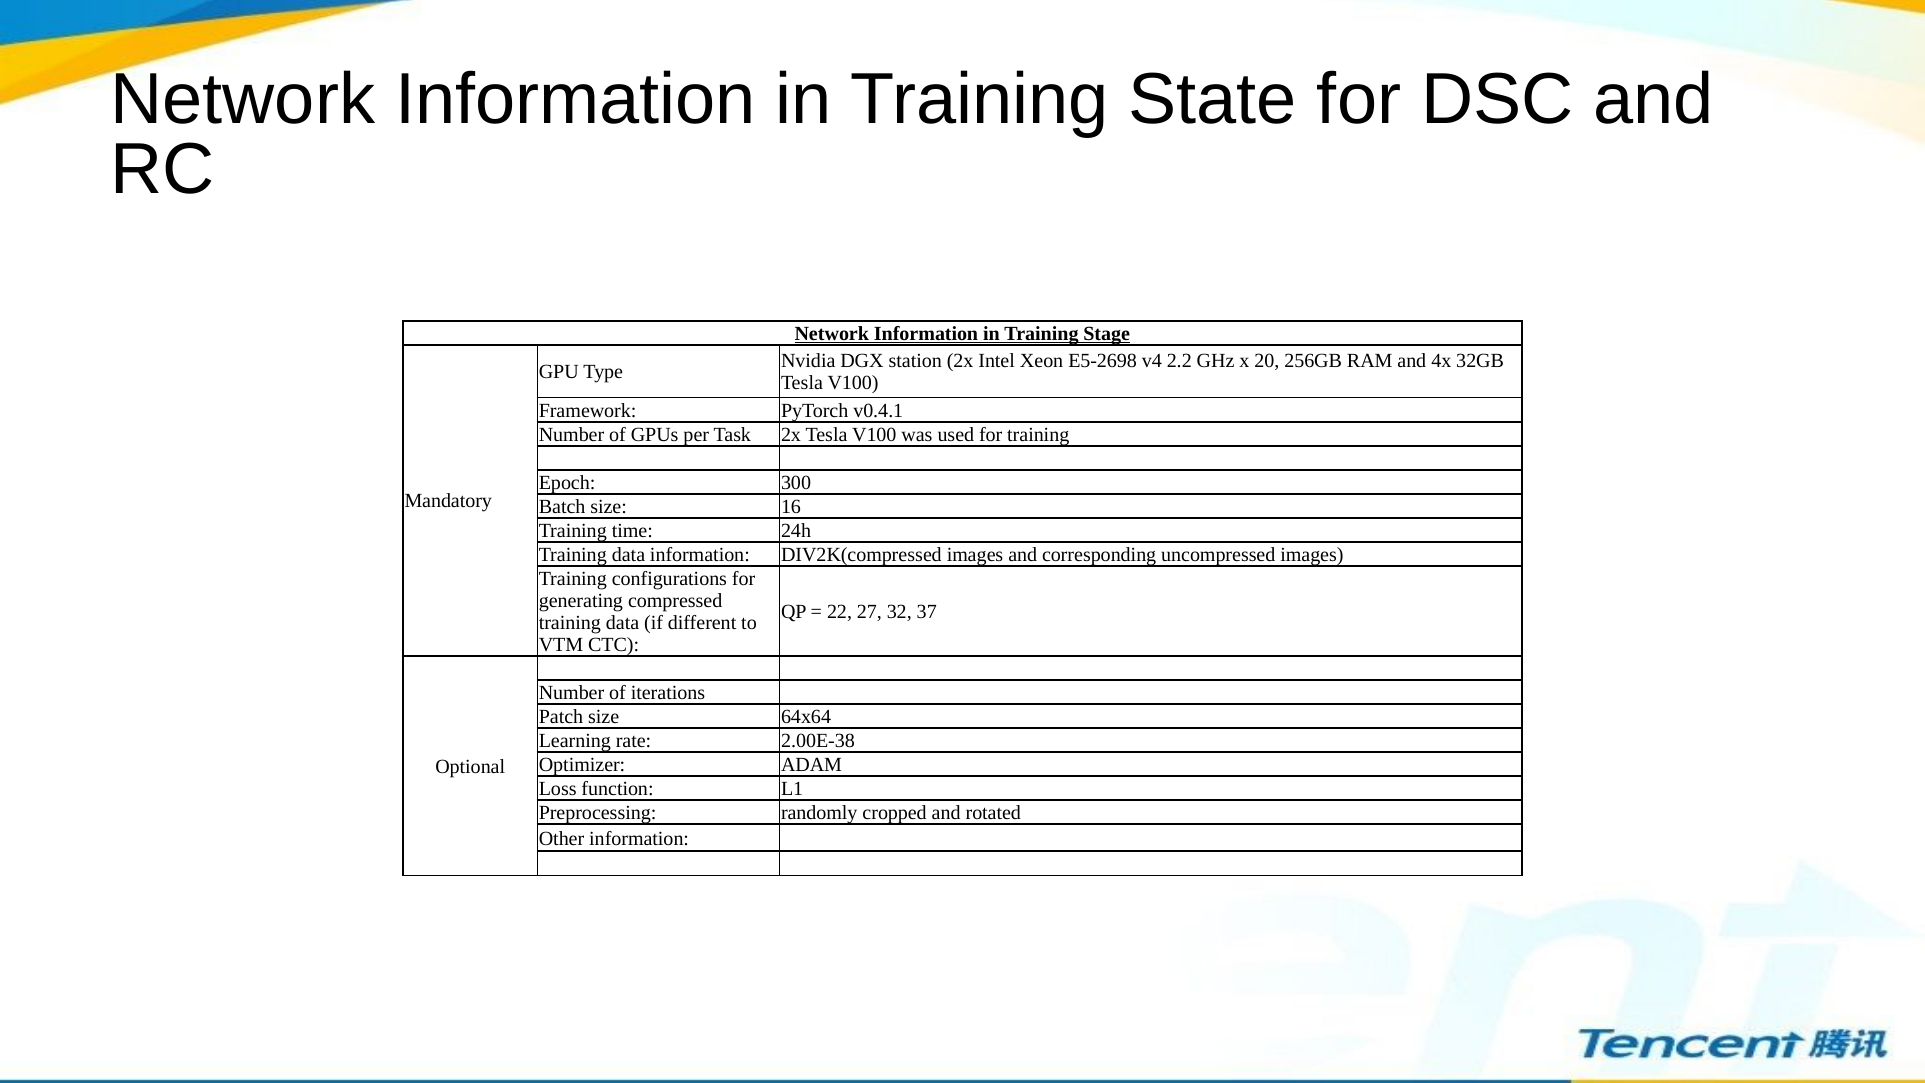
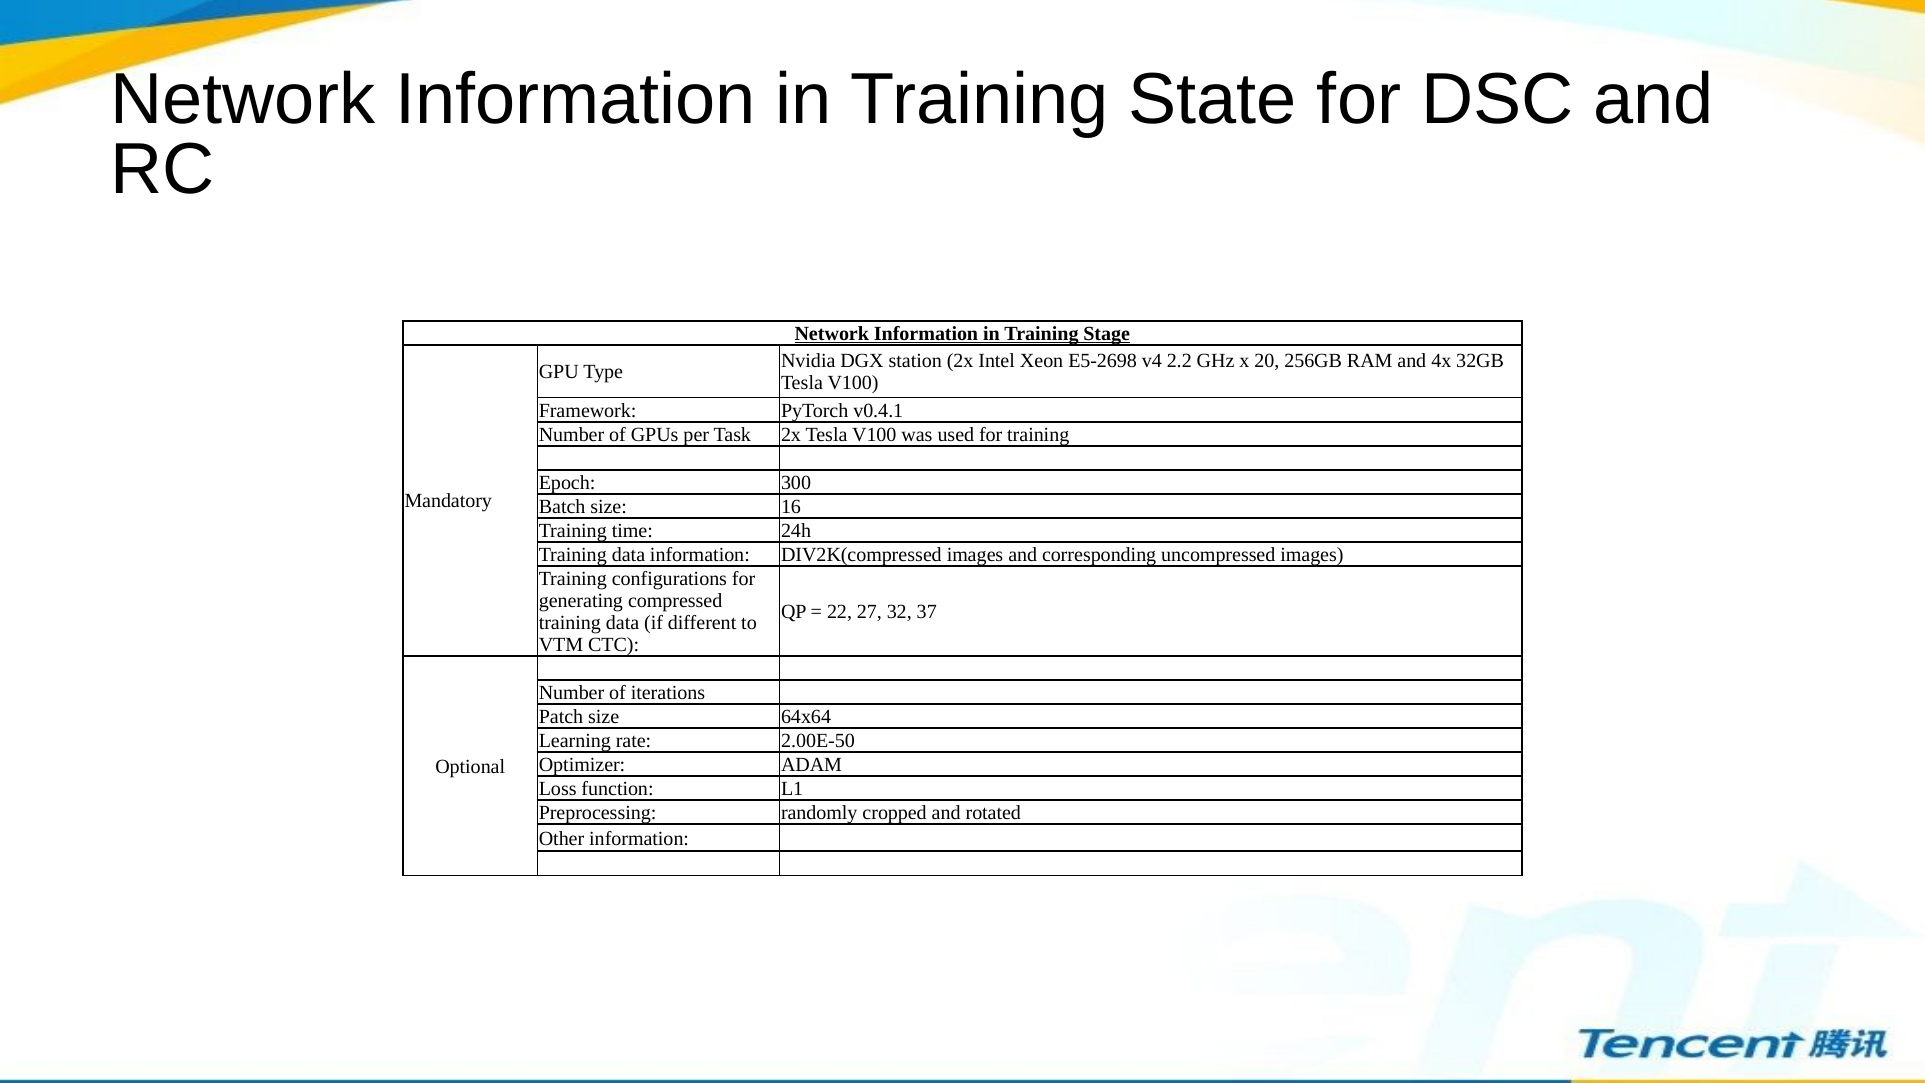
2.00E-38: 2.00E-38 -> 2.00E-50
